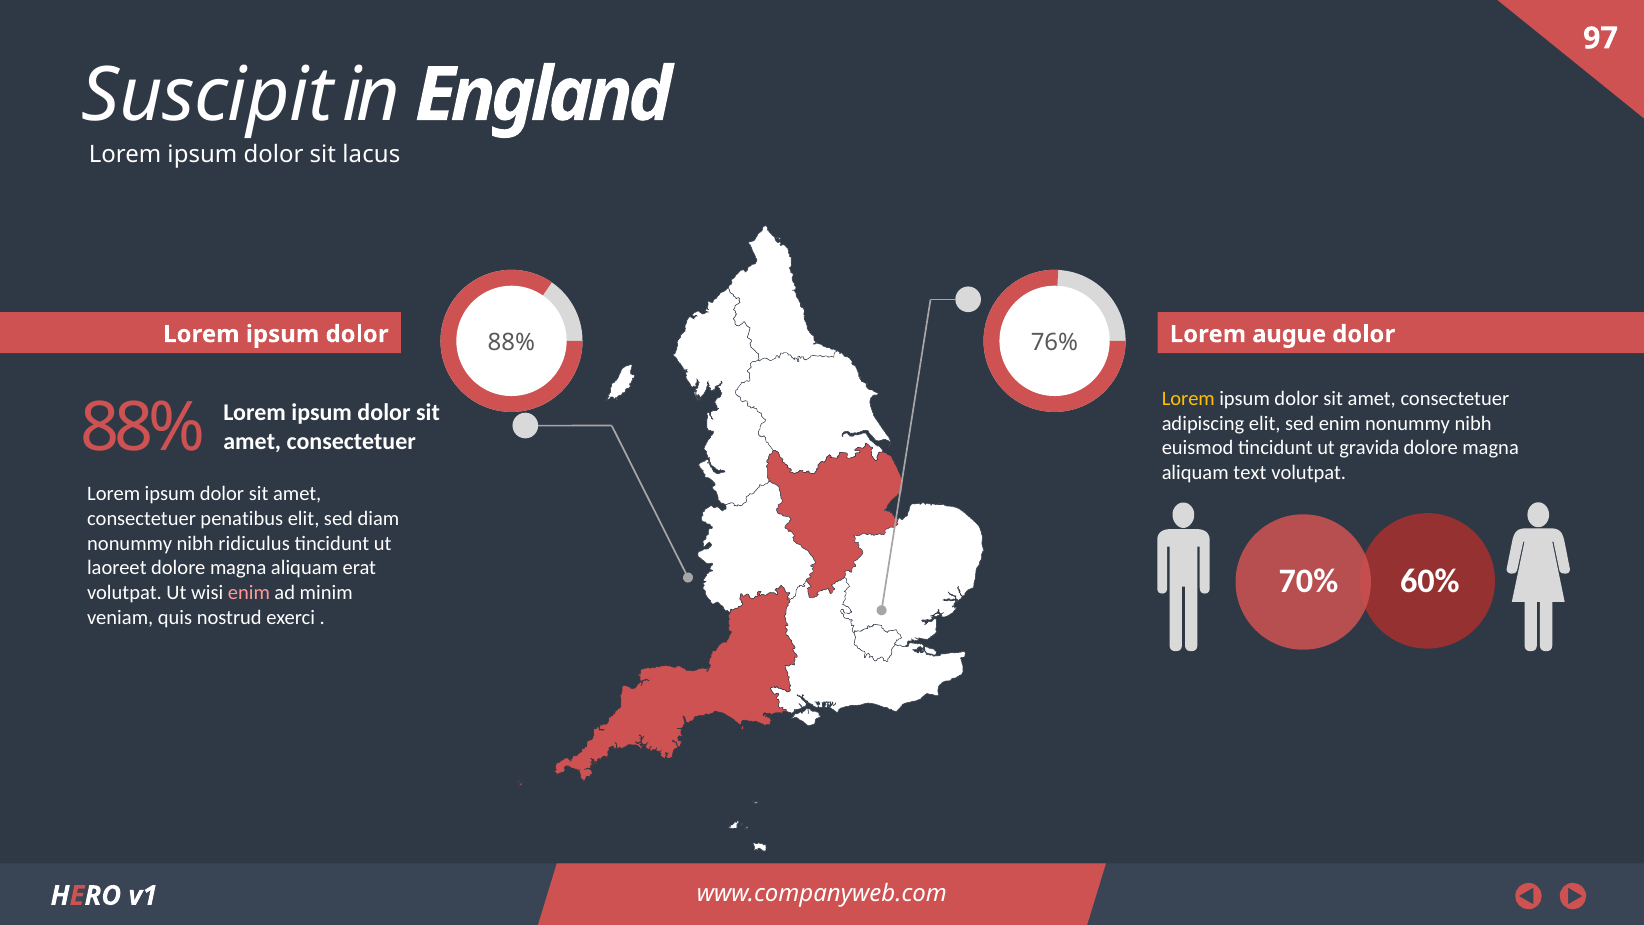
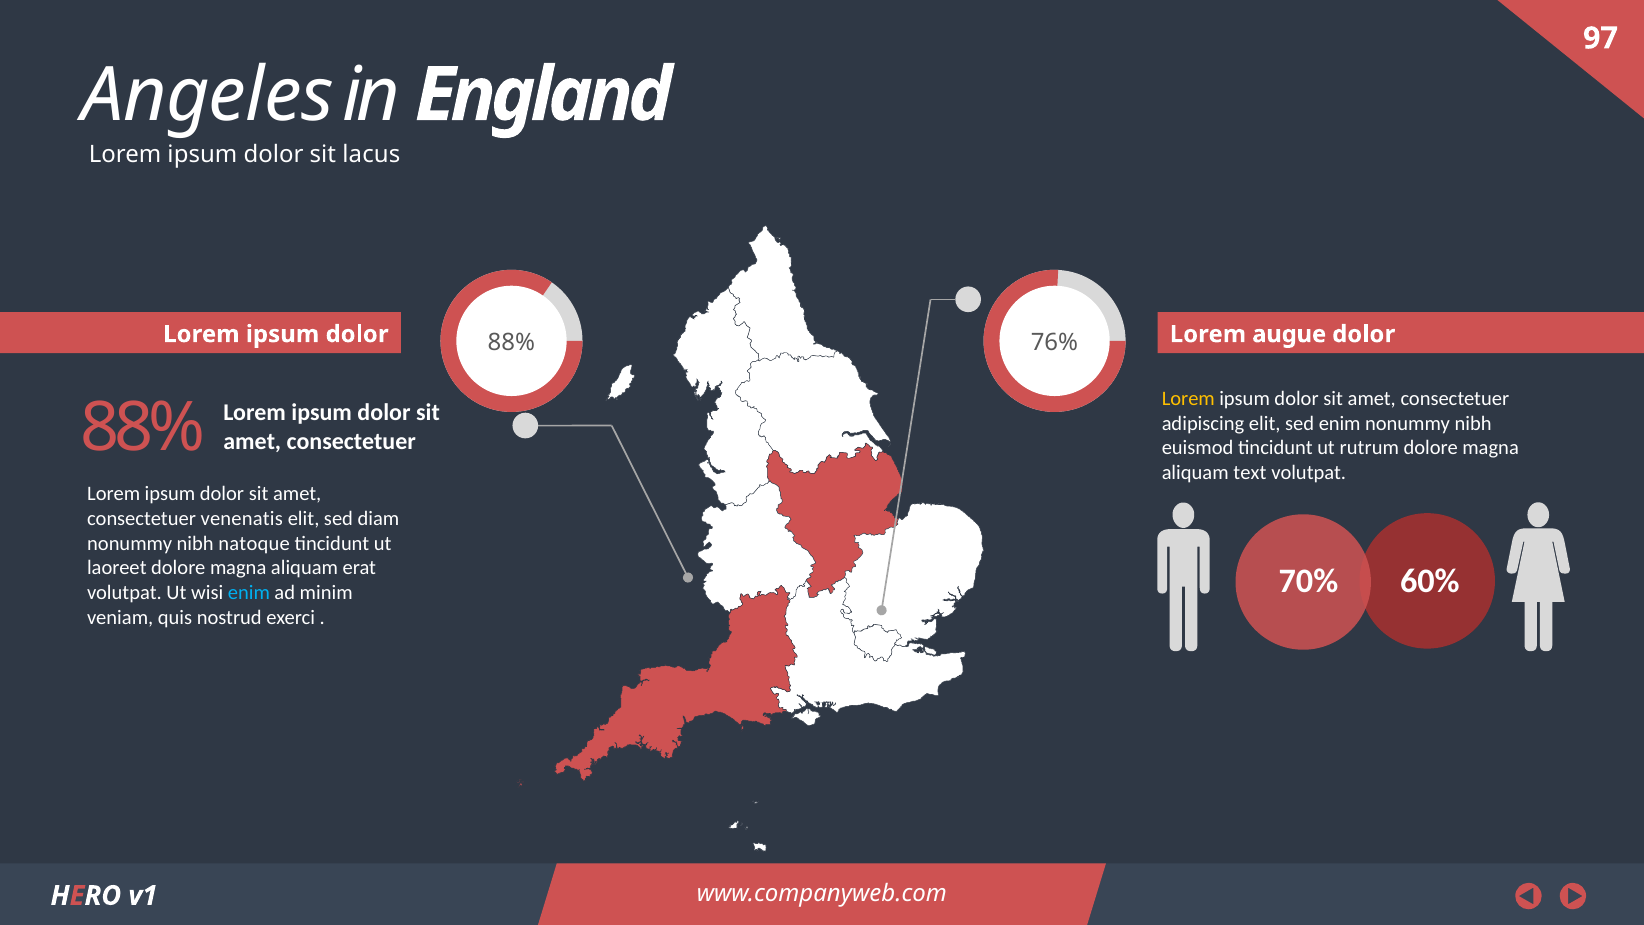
Suscipit: Suscipit -> Angeles
gravida: gravida -> rutrum
penatibus: penatibus -> venenatis
ridiculus: ridiculus -> natoque
enim at (249, 592) colour: pink -> light blue
